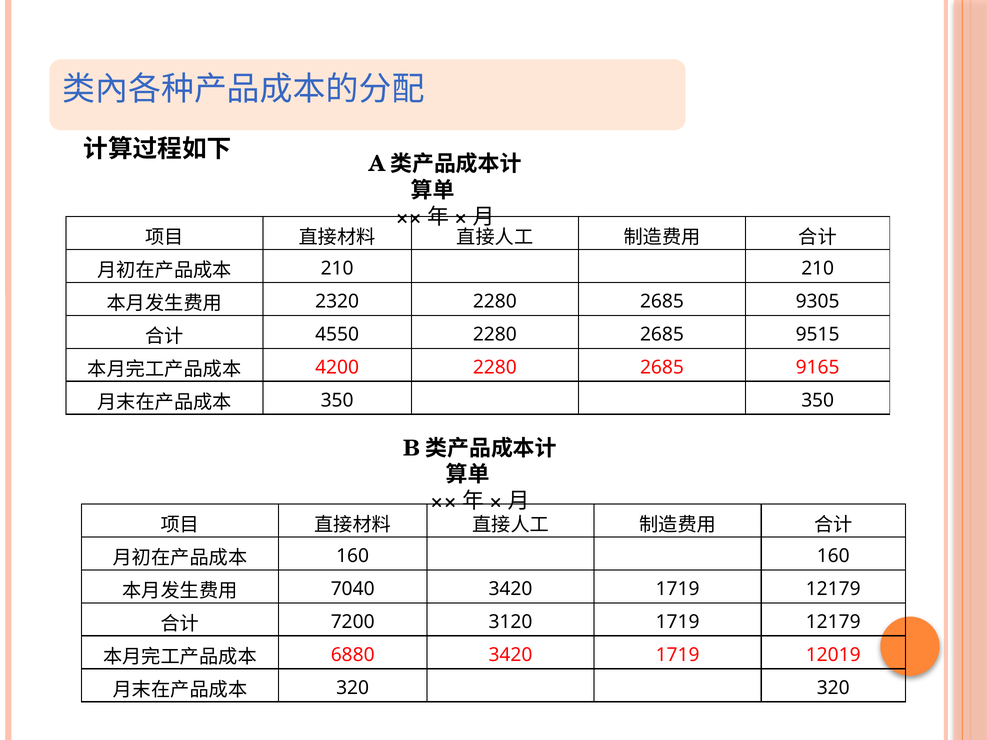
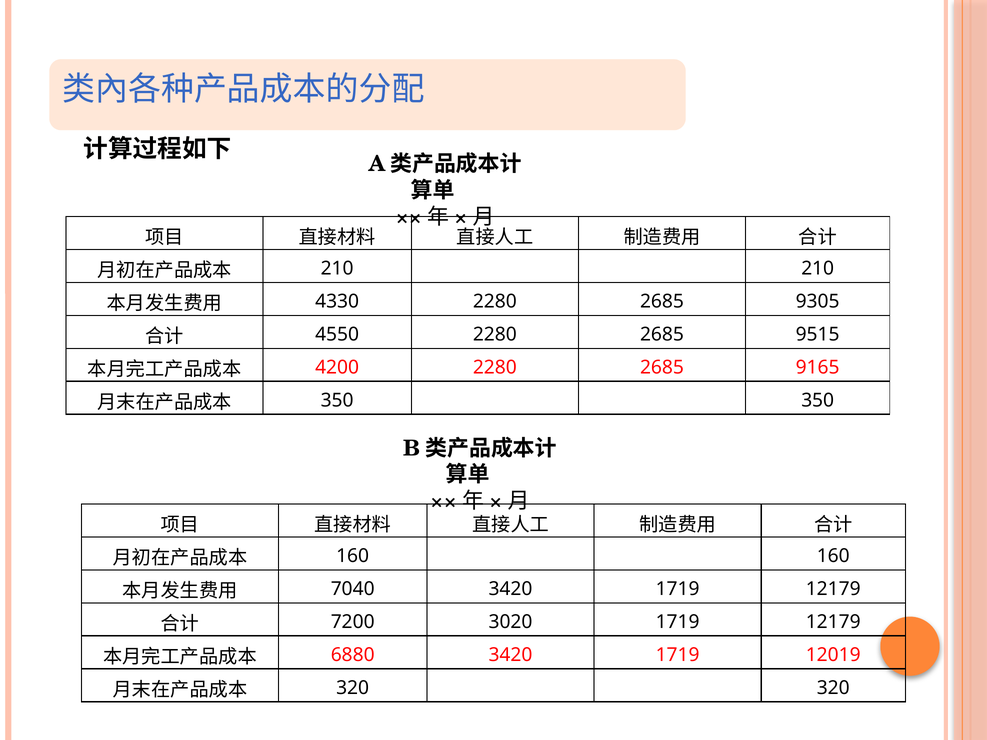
2320: 2320 -> 4330
3120: 3120 -> 3020
